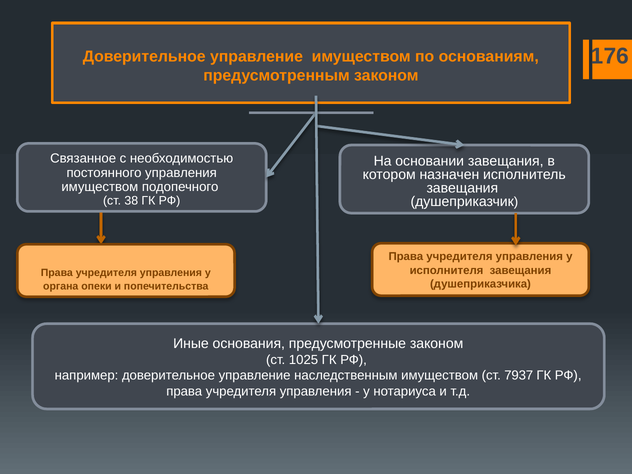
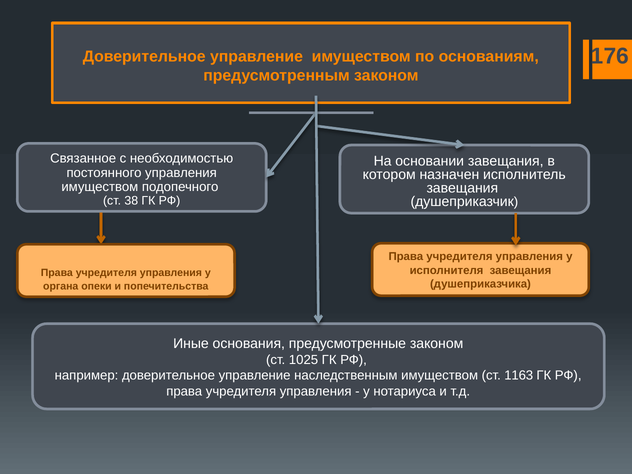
7937: 7937 -> 1163
